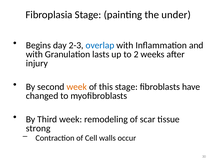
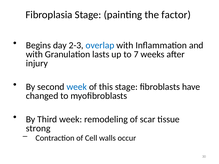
under: under -> factor
2: 2 -> 7
week at (77, 87) colour: orange -> blue
